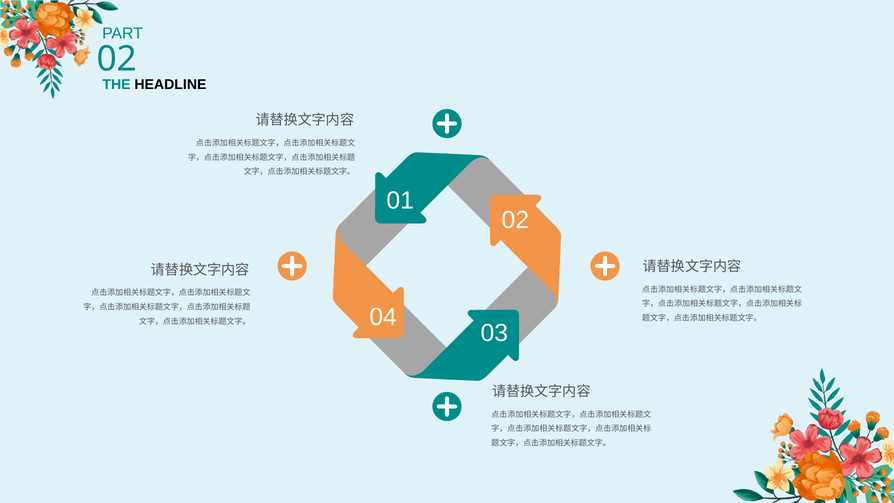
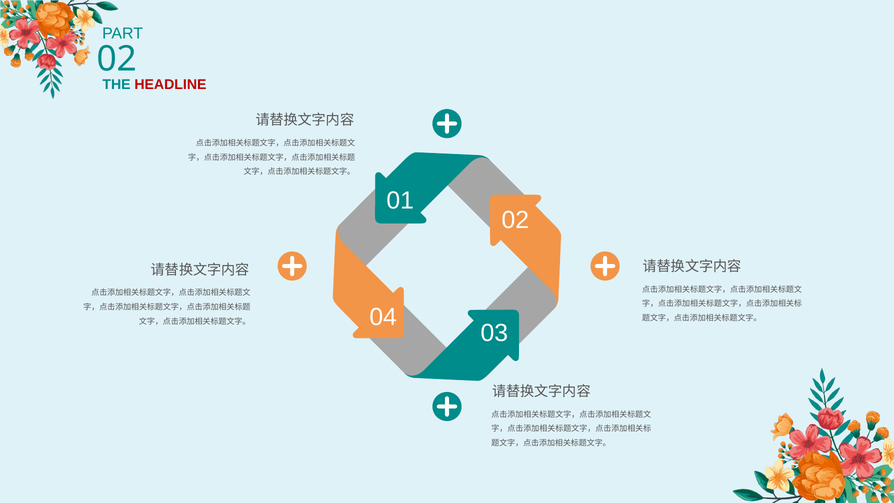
HEADLINE colour: black -> red
